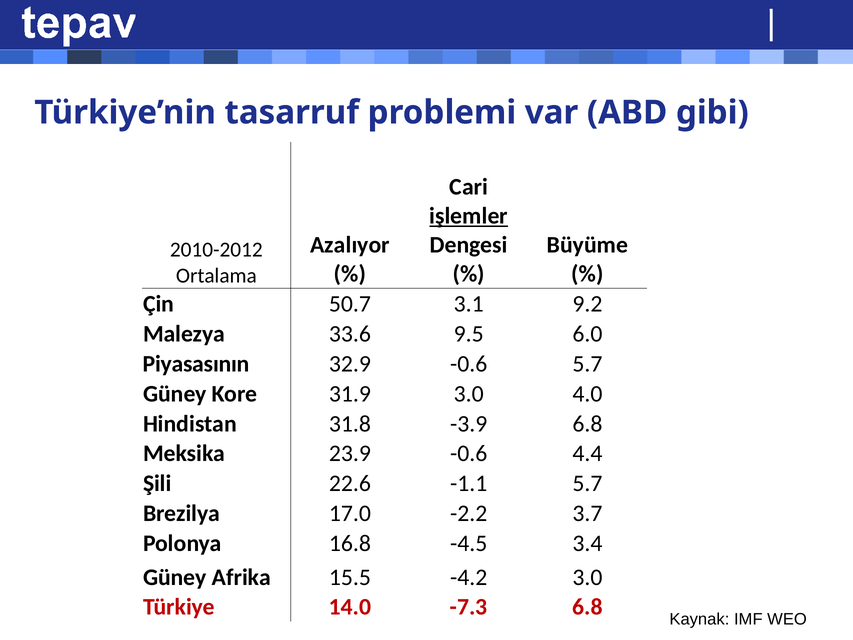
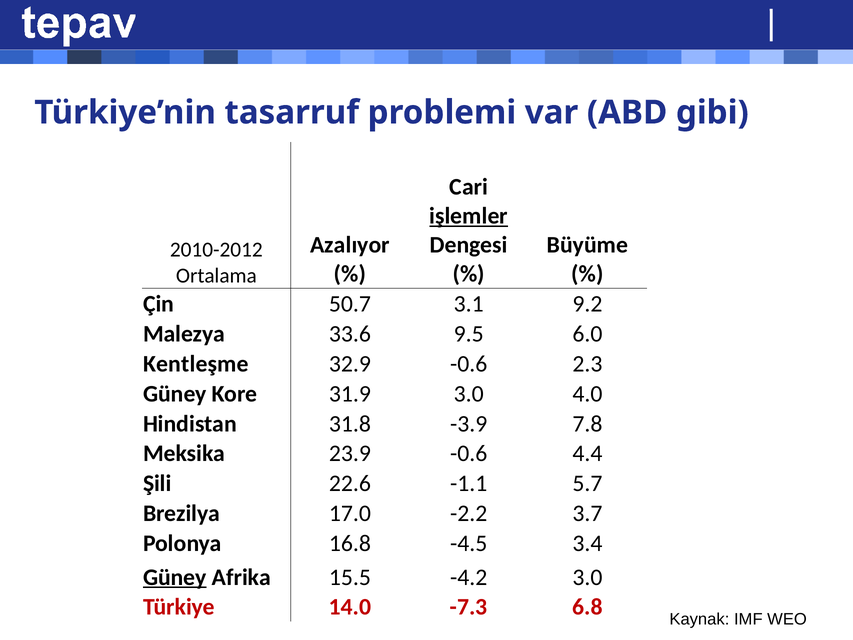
Piyasasının: Piyasasının -> Kentleşme
-0.6 5.7: 5.7 -> 2.3
-3.9 6.8: 6.8 -> 7.8
Güney at (175, 577) underline: none -> present
